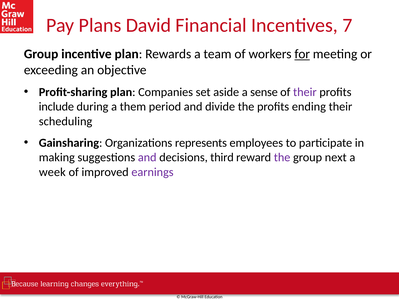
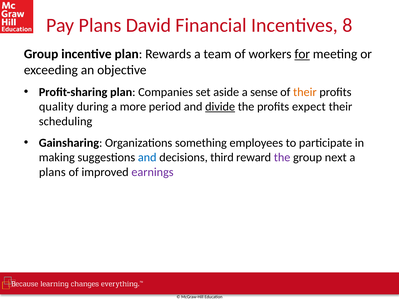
7: 7 -> 8
their at (305, 92) colour: purple -> orange
include: include -> quality
them: them -> more
divide underline: none -> present
ending: ending -> expect
represents: represents -> something
and at (147, 158) colour: purple -> blue
week at (52, 172): week -> plans
